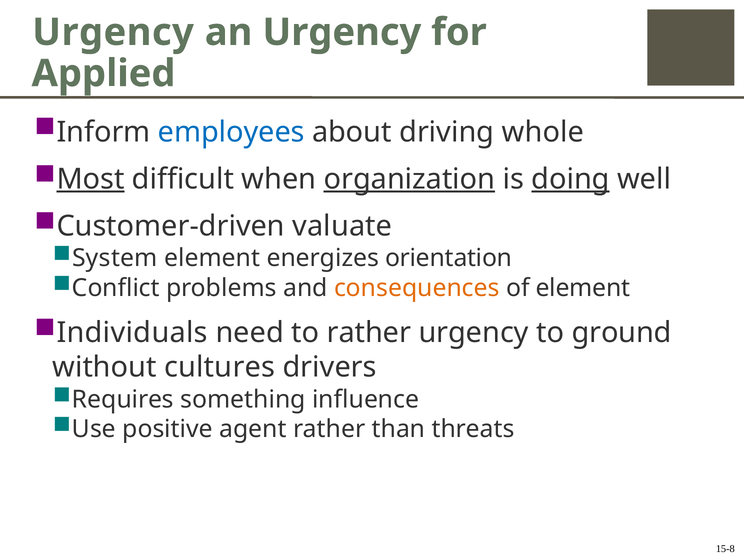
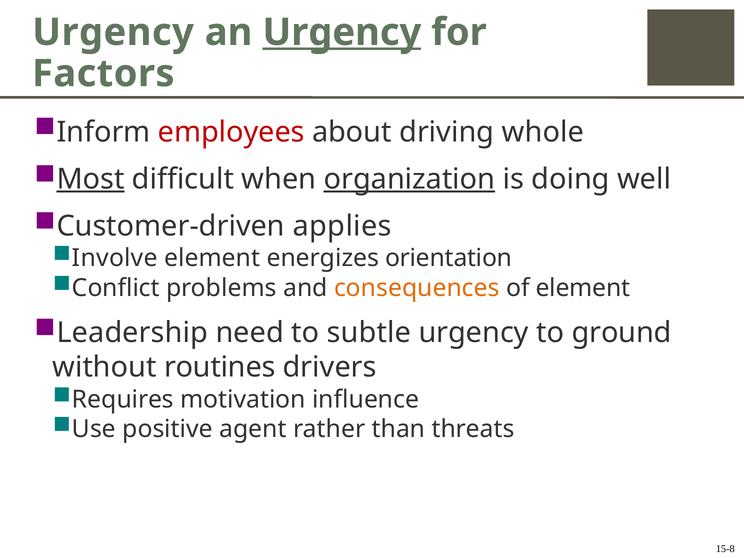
Urgency at (342, 32) underline: none -> present
Applied: Applied -> Factors
employees colour: blue -> red
doing underline: present -> none
valuate: valuate -> applies
System: System -> Involve
Individuals: Individuals -> Leadership
to rather: rather -> subtle
cultures: cultures -> routines
something: something -> motivation
